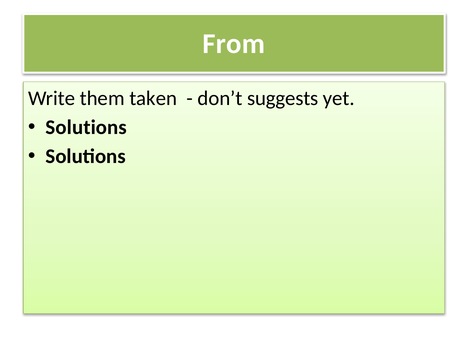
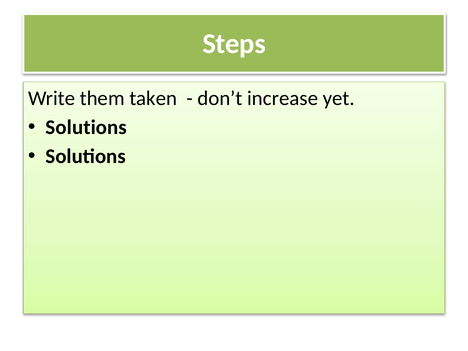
From: From -> Steps
suggests: suggests -> increase
